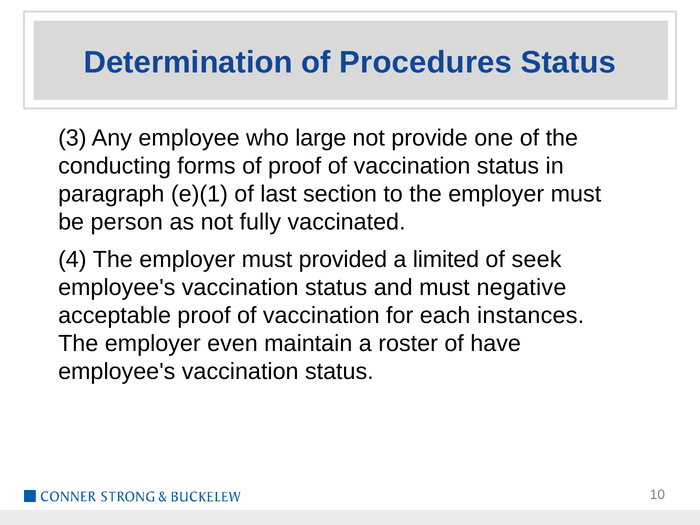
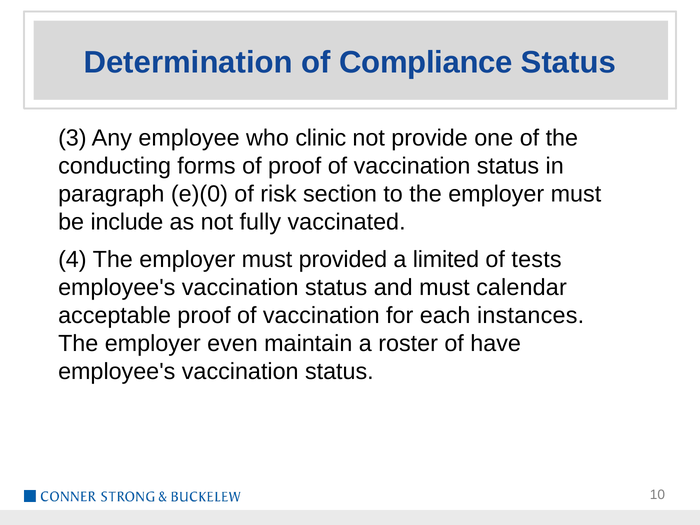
Procedures: Procedures -> Compliance
large: large -> clinic
e)(1: e)(1 -> e)(0
last: last -> risk
person: person -> include
seek: seek -> tests
negative: negative -> calendar
